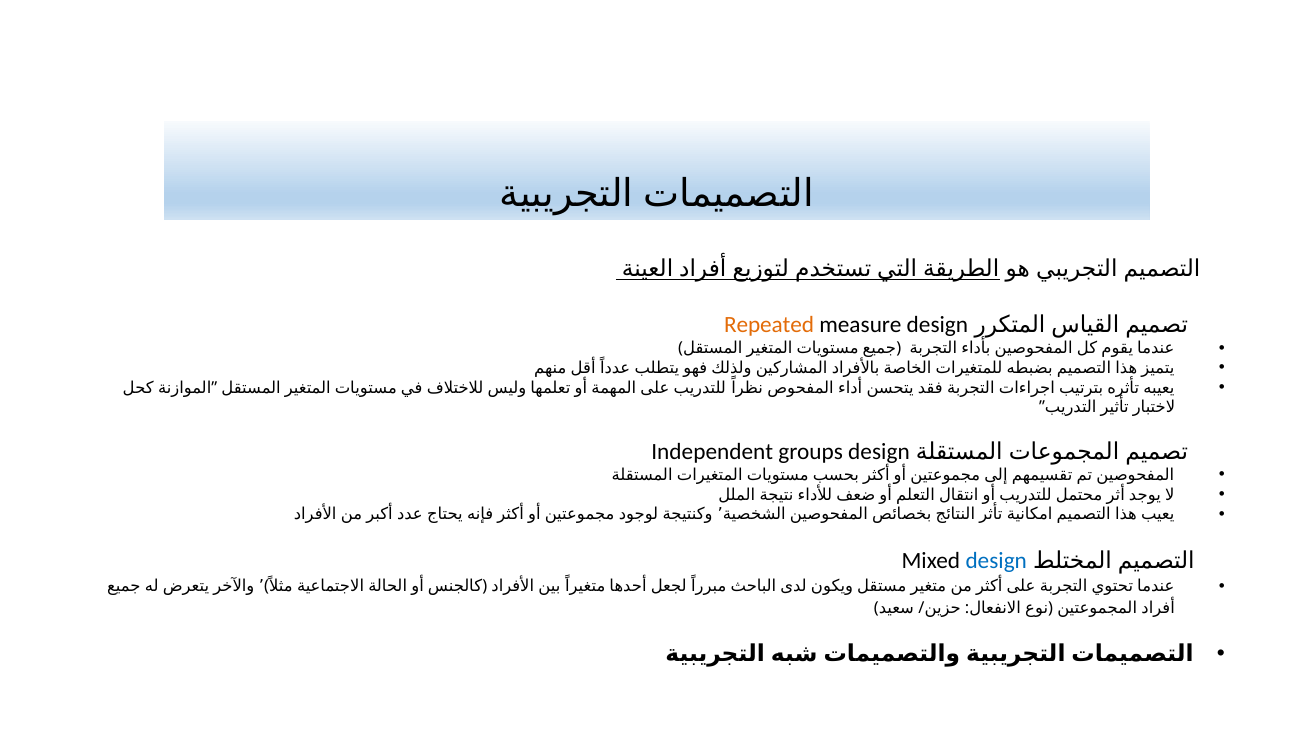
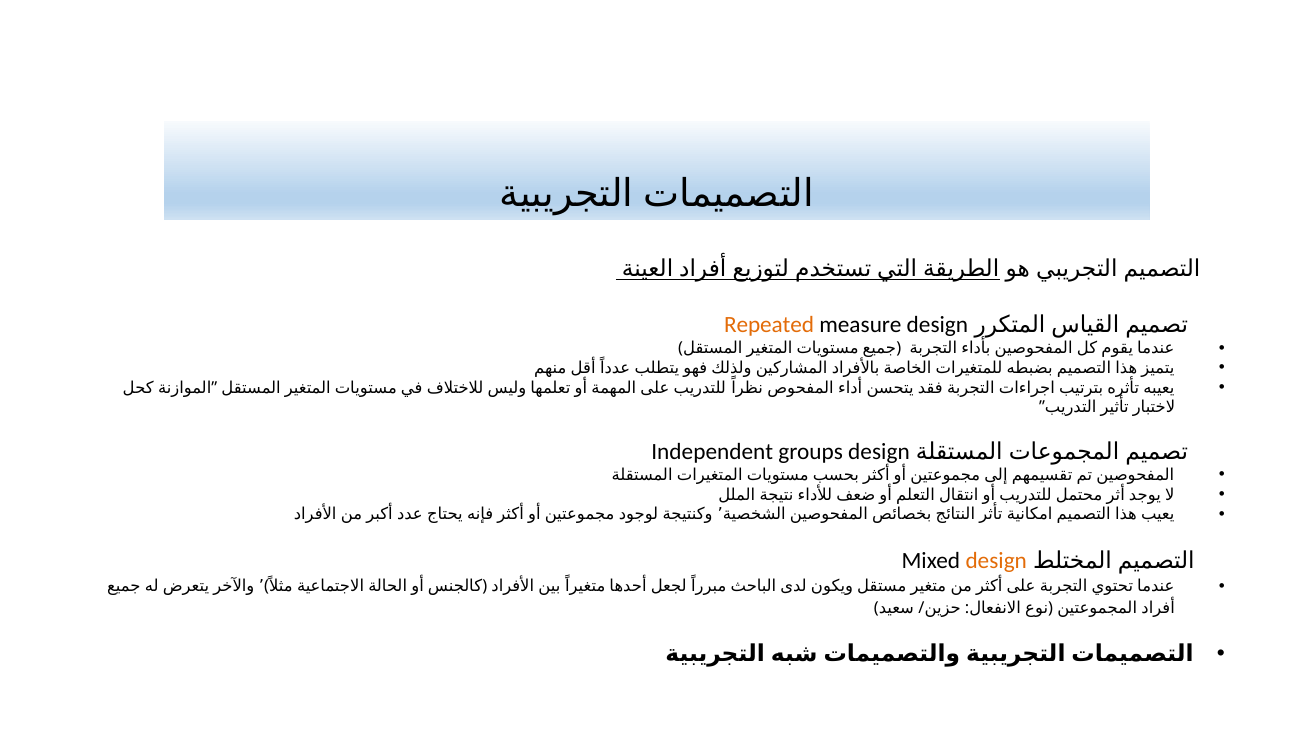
design at (996, 561) colour: blue -> orange
